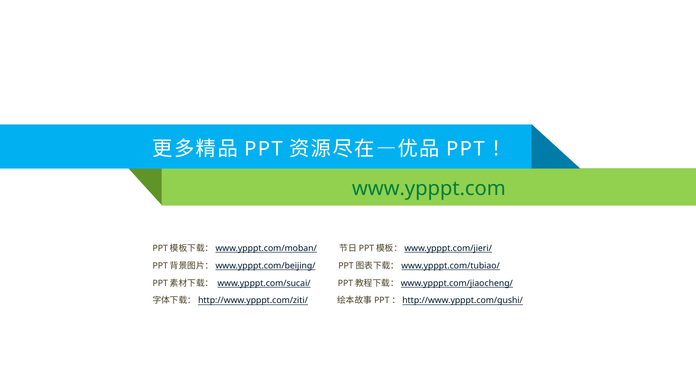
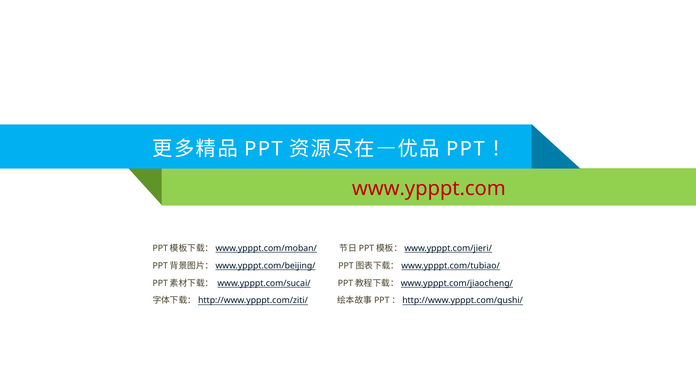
www.ypppt.com colour: green -> red
